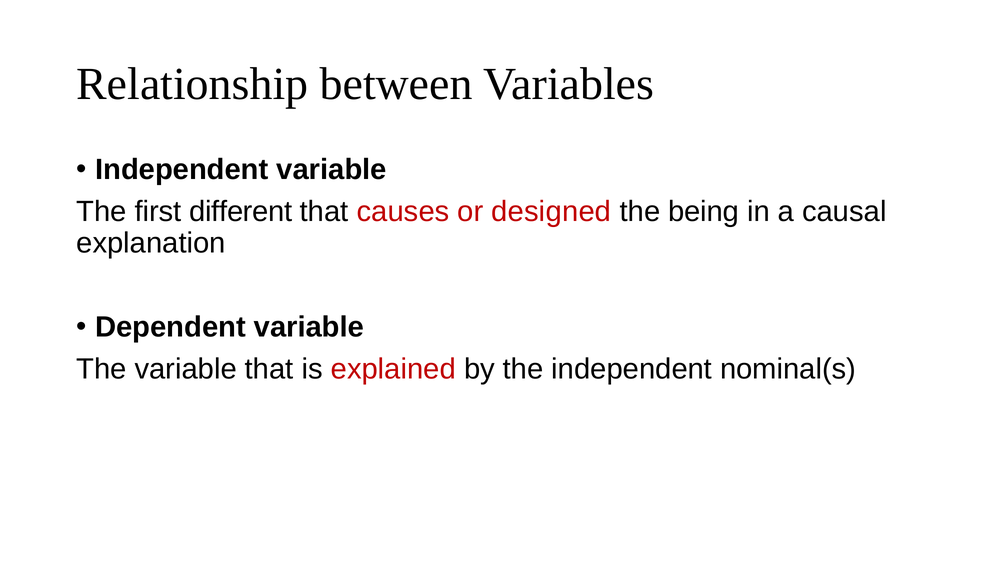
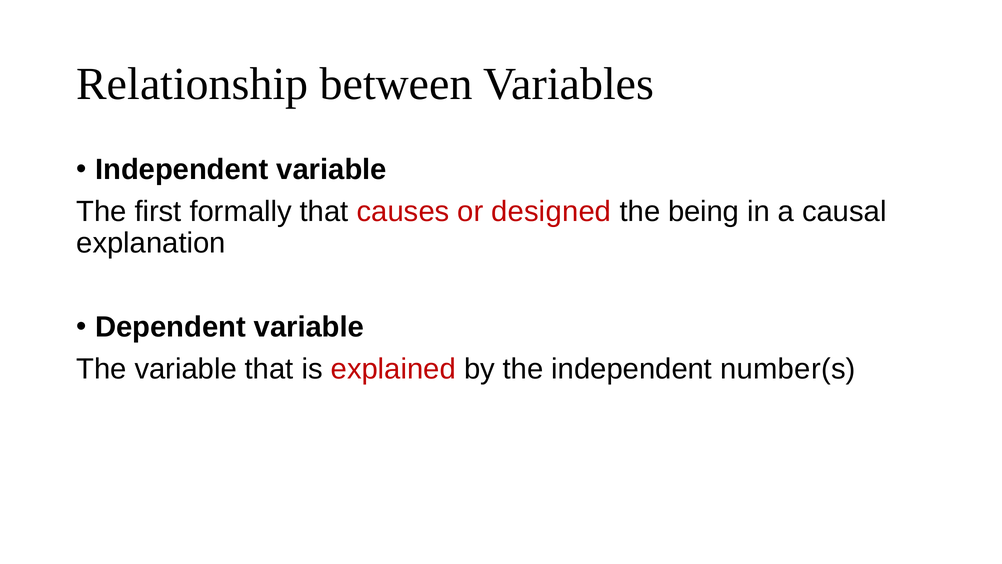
different: different -> formally
nominal(s: nominal(s -> number(s
